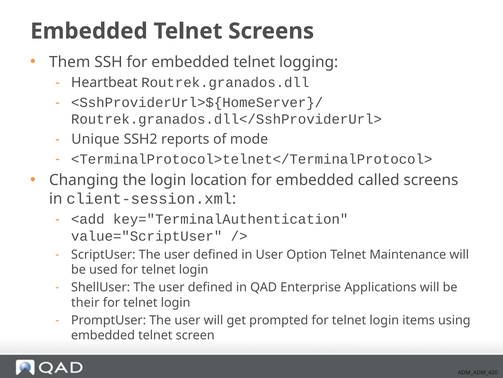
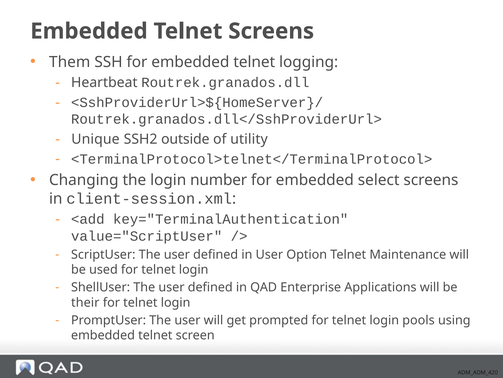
reports: reports -> outside
mode: mode -> utility
location: location -> number
called: called -> select
items: items -> pools
